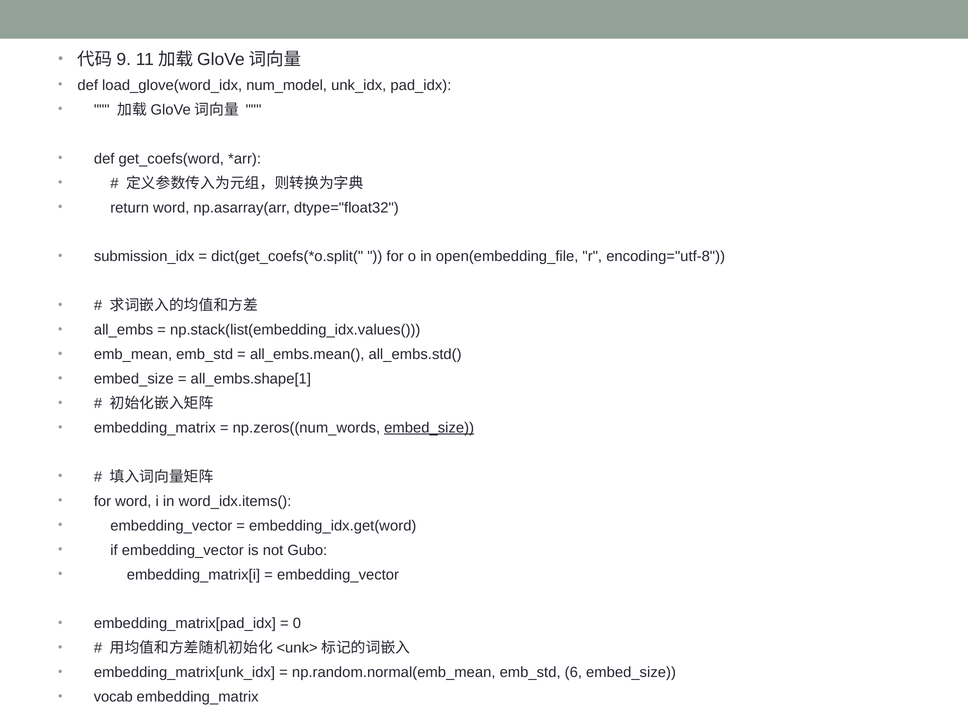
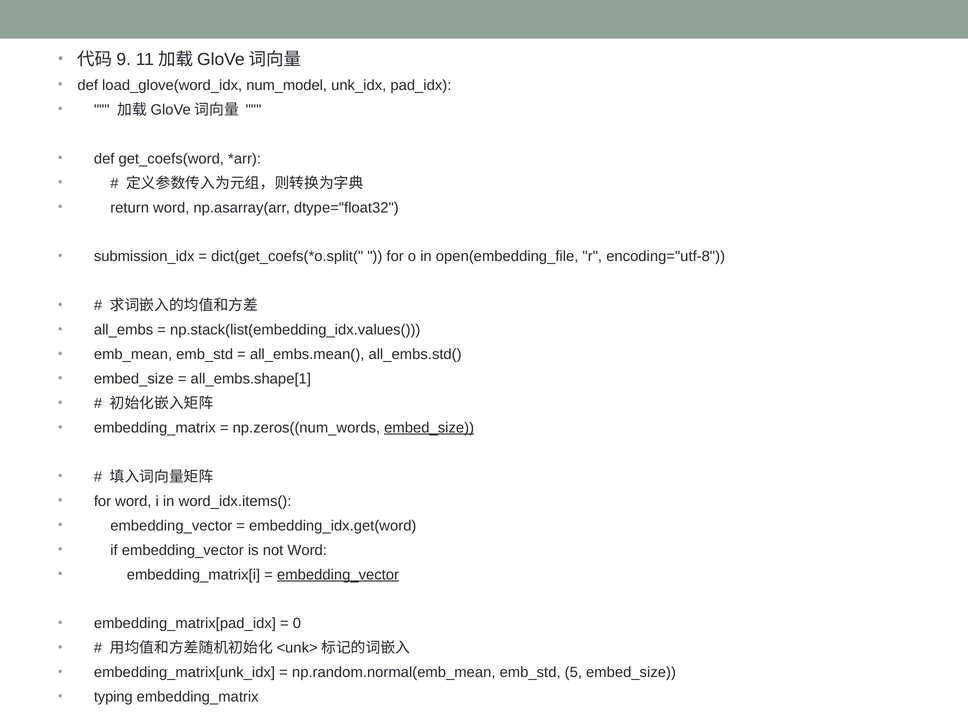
not Gubo: Gubo -> Word
embedding_vector at (338, 575) underline: none -> present
6: 6 -> 5
vocab: vocab -> typing
